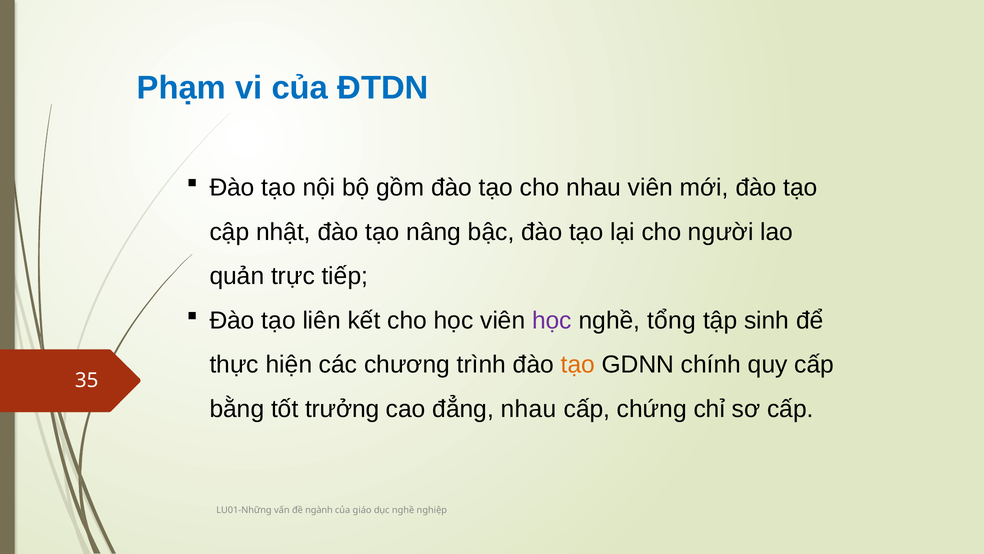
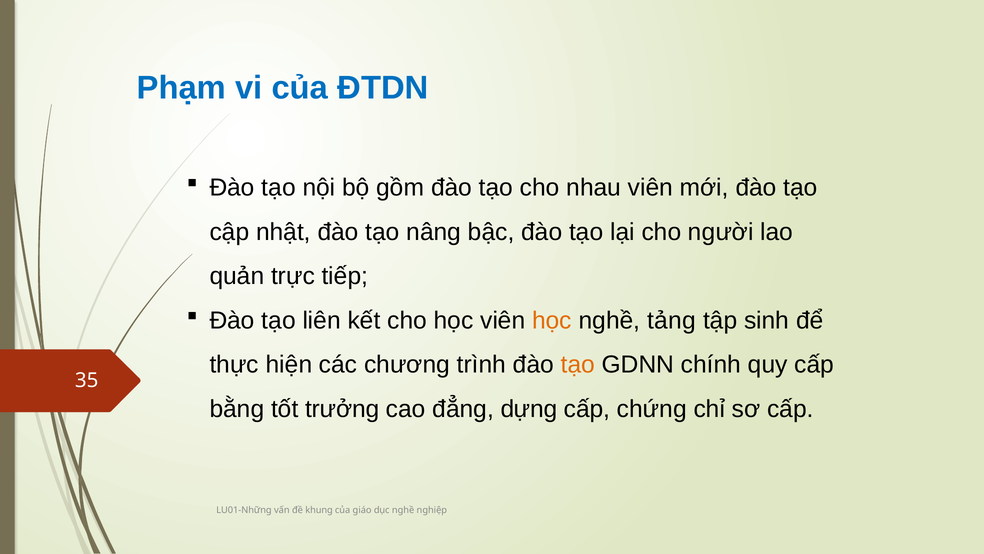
học at (552, 320) colour: purple -> orange
tổng: tổng -> tảng
đẳng nhau: nhau -> dựng
ngành: ngành -> khung
